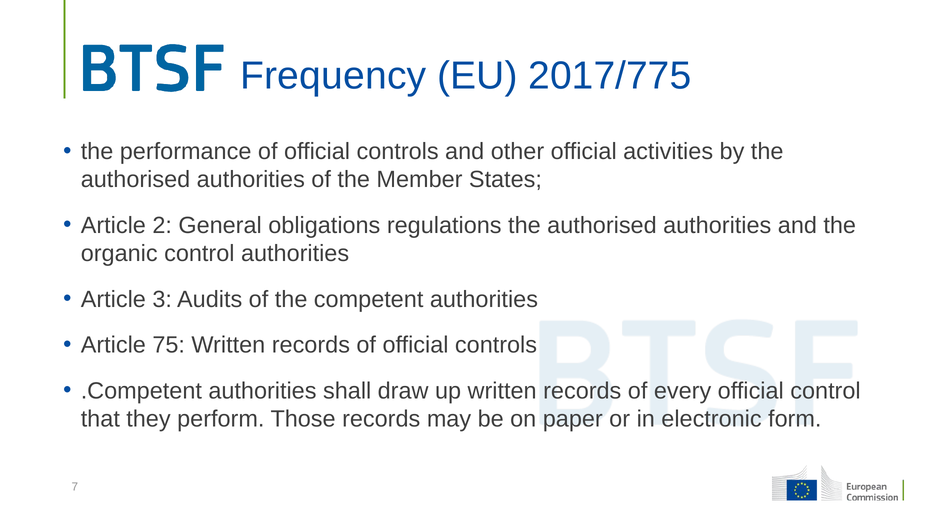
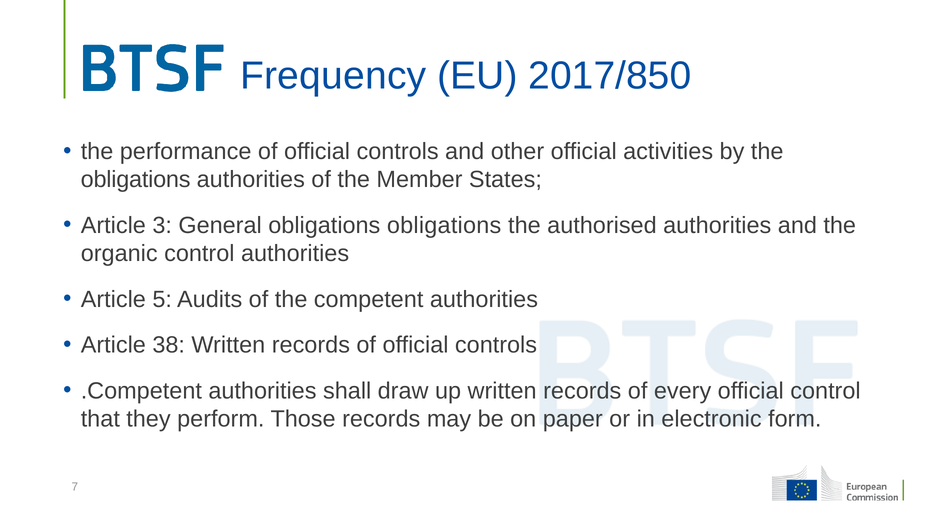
2017/775: 2017/775 -> 2017/850
authorised at (136, 180): authorised -> obligations
2: 2 -> 3
obligations regulations: regulations -> obligations
3: 3 -> 5
75: 75 -> 38
